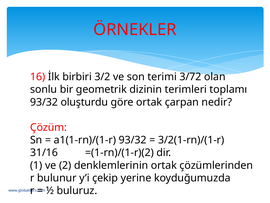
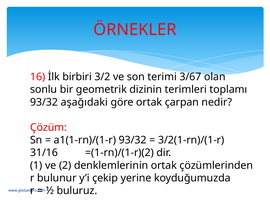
3/72: 3/72 -> 3/67
oluşturdu: oluşturdu -> aşağıdaki
